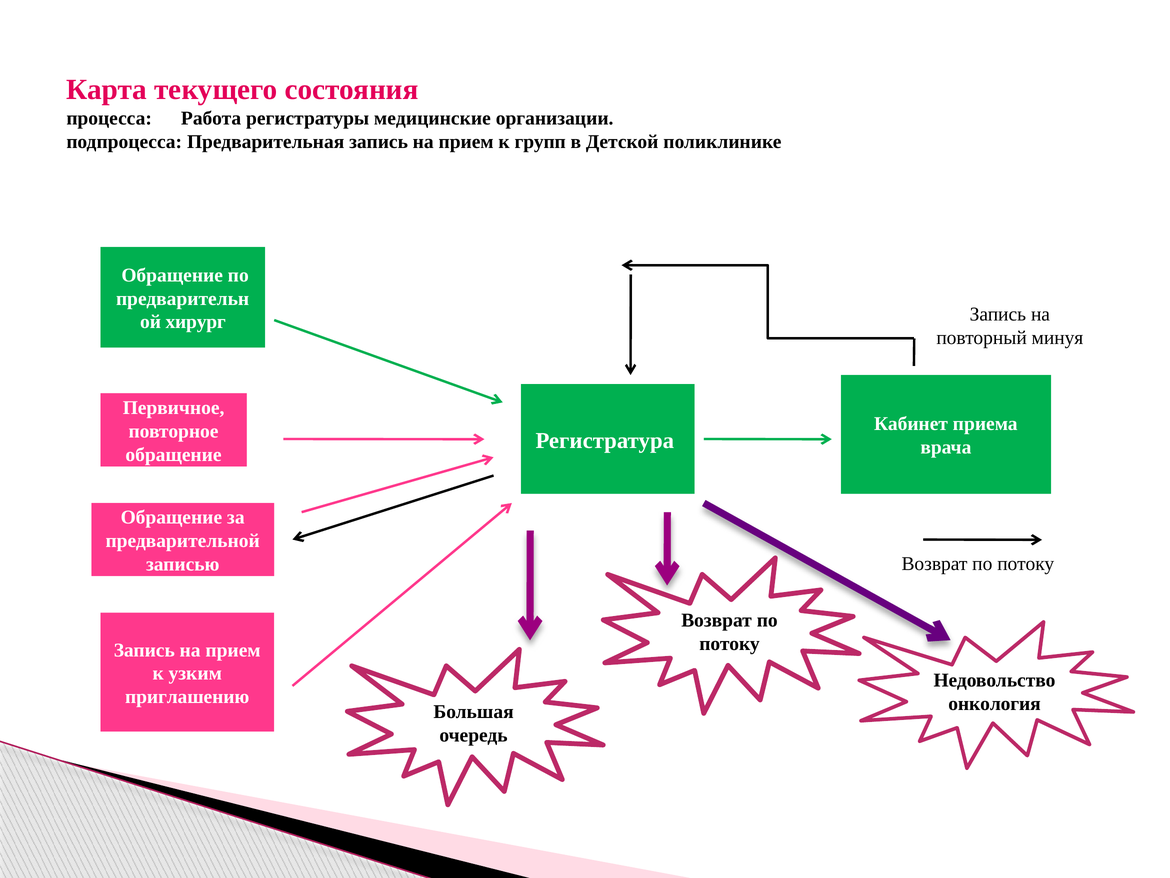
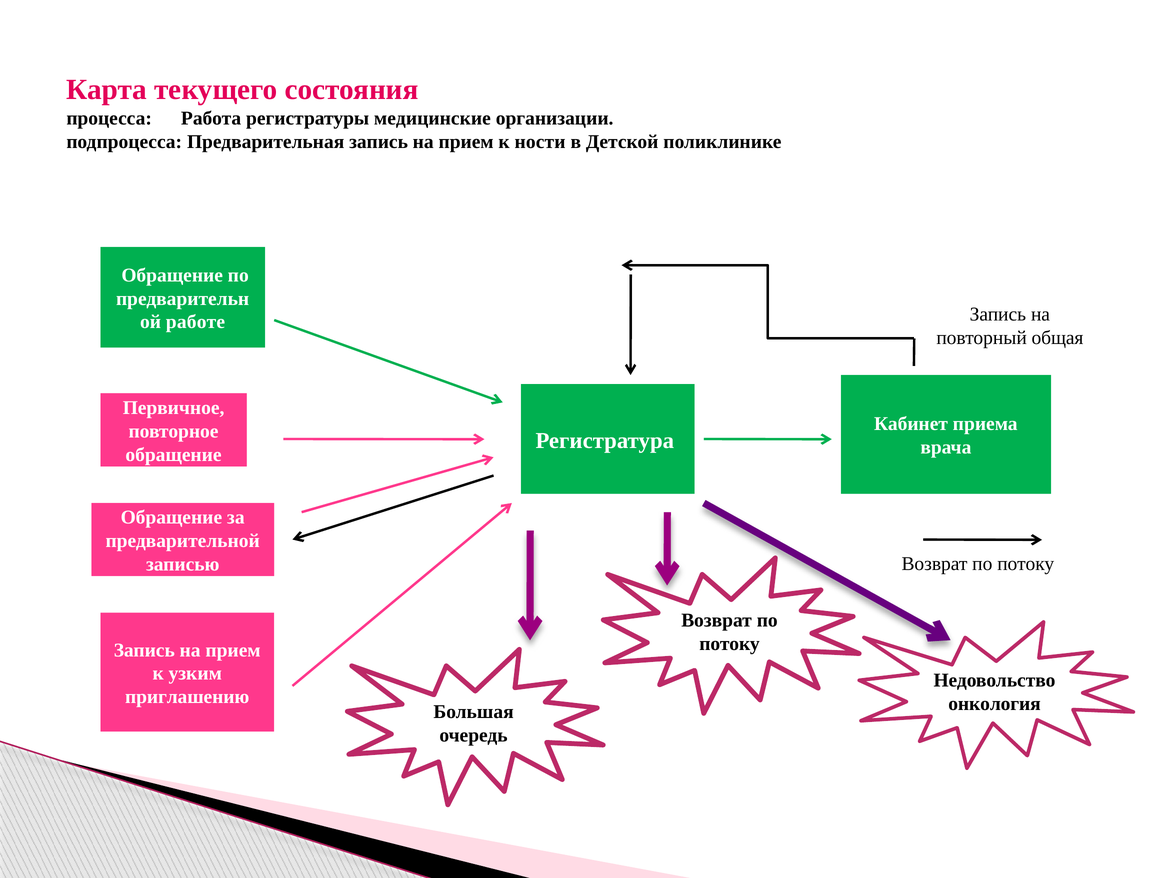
групп: групп -> ности
хирург: хирург -> работе
минуя: минуя -> общая
